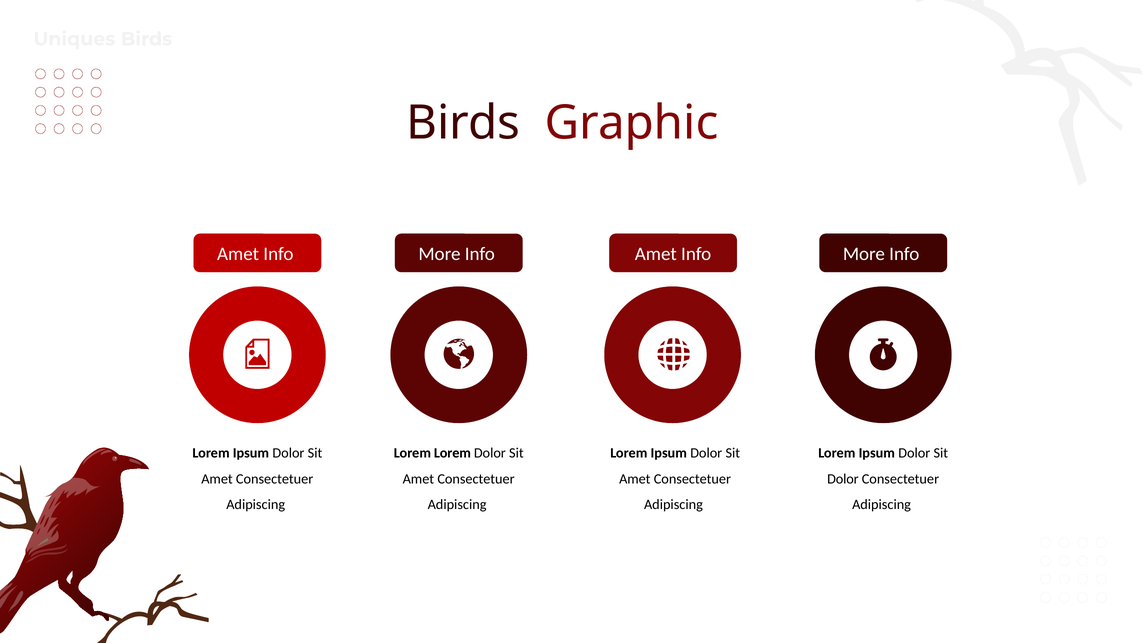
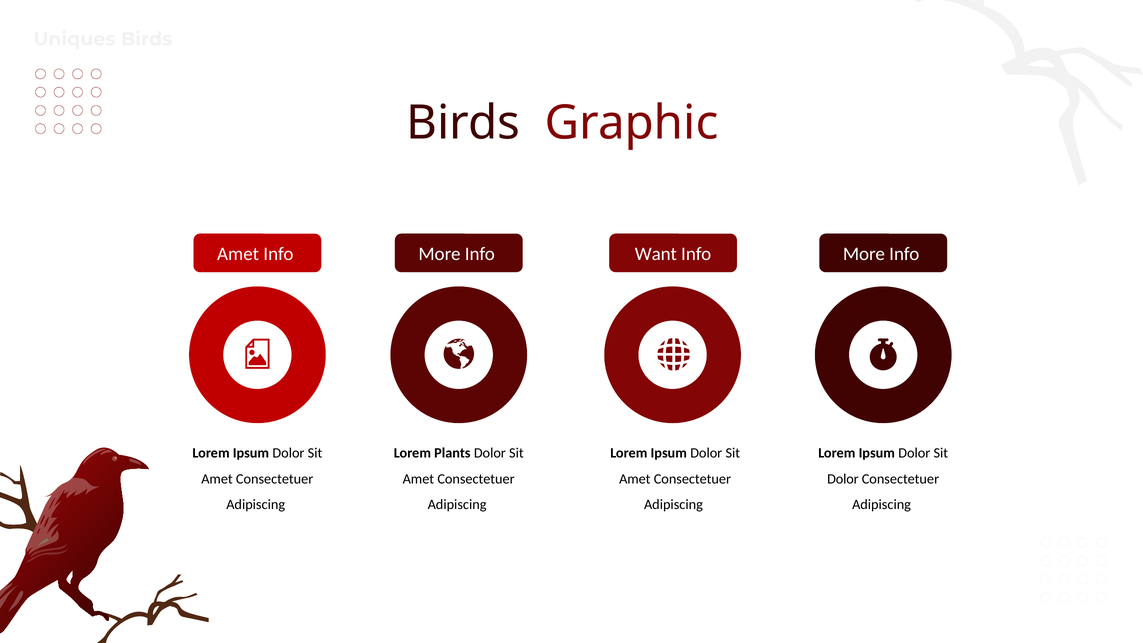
Amet at (656, 254): Amet -> Want
Lorem Lorem: Lorem -> Plants
